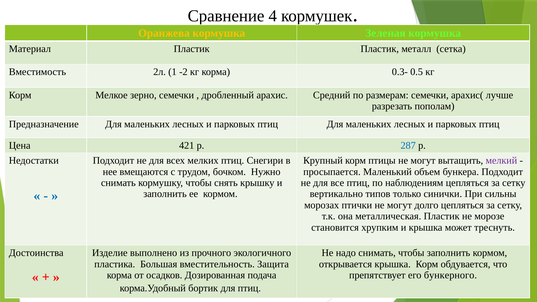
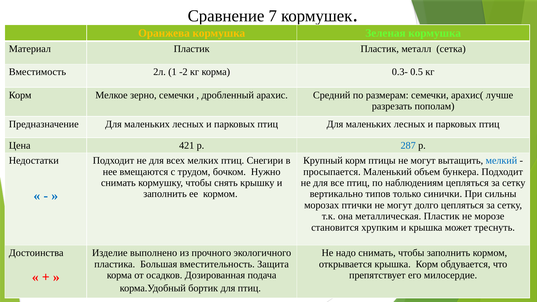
4: 4 -> 7
мелкий colour: purple -> blue
бункерного: бункерного -> милосердие
